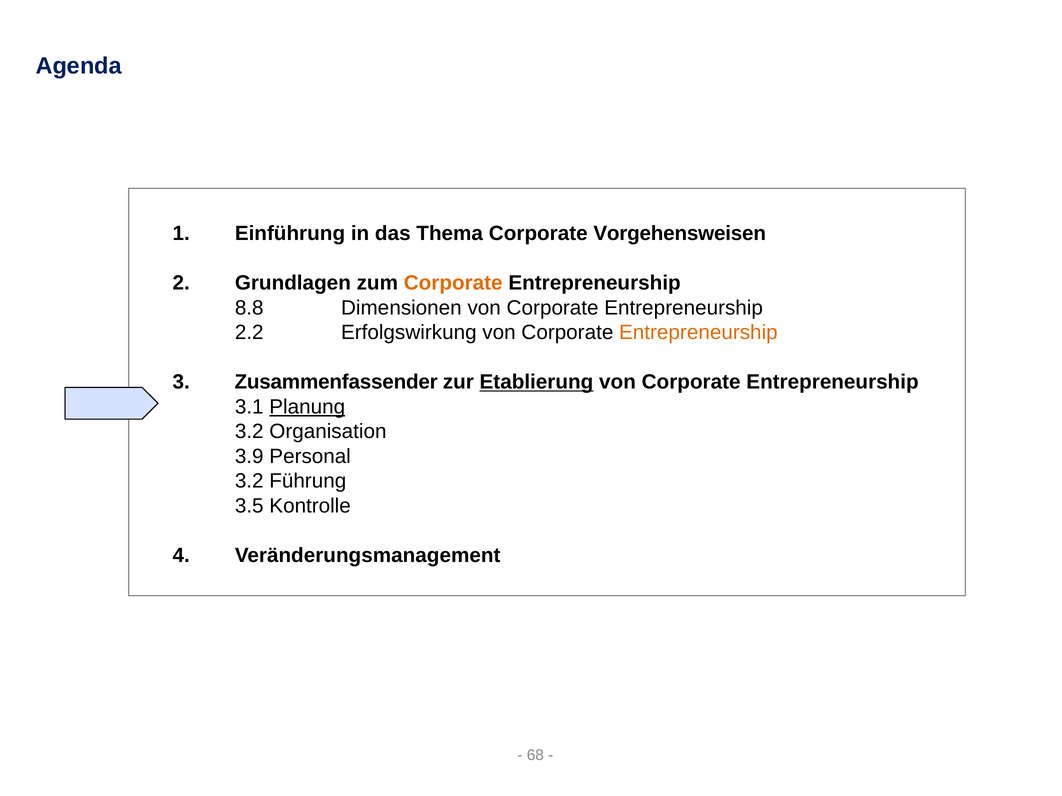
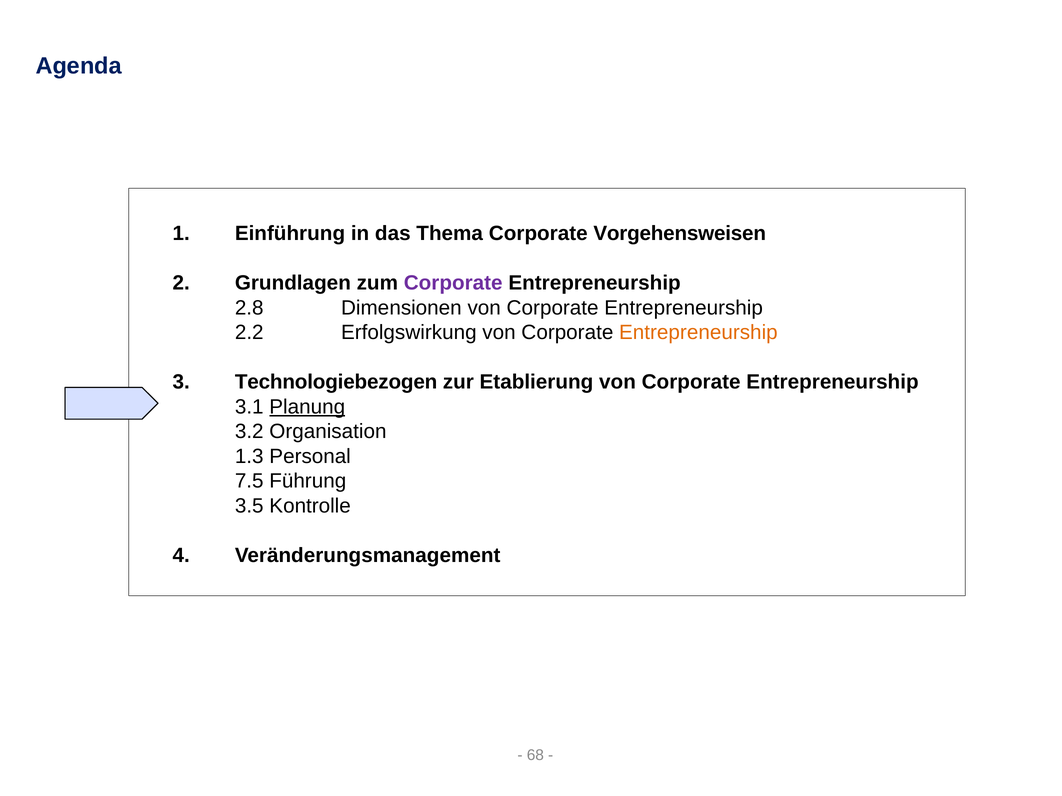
Corporate at (453, 283) colour: orange -> purple
8.8: 8.8 -> 2.8
Zusammenfassender: Zusammenfassender -> Technologiebezogen
Etablierung underline: present -> none
3.9: 3.9 -> 1.3
3.2 at (249, 481): 3.2 -> 7.5
